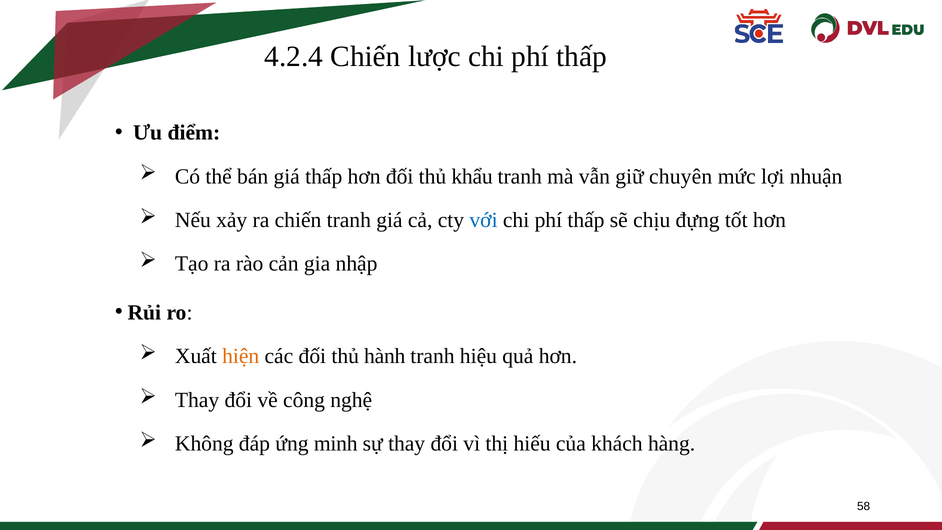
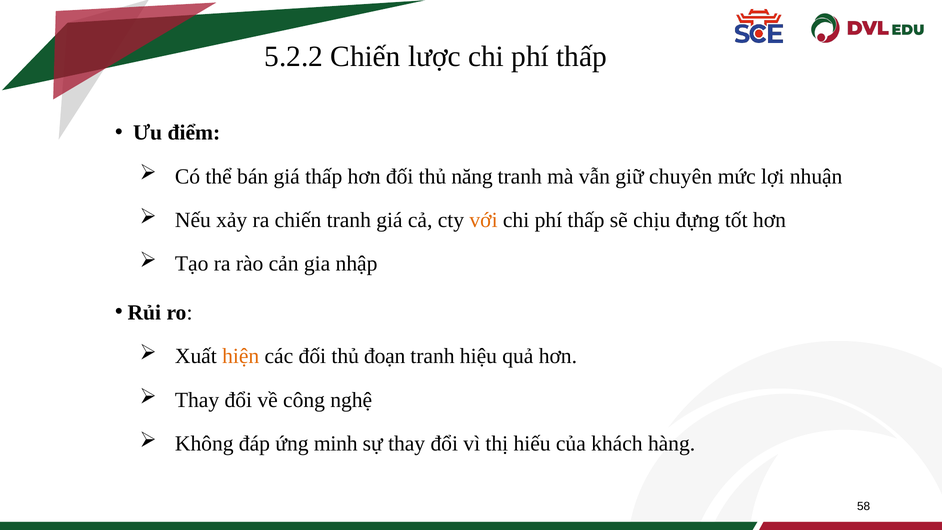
4.2.4: 4.2.4 -> 5.2.2
khẩu: khẩu -> năng
với colour: blue -> orange
hành: hành -> đoạn
